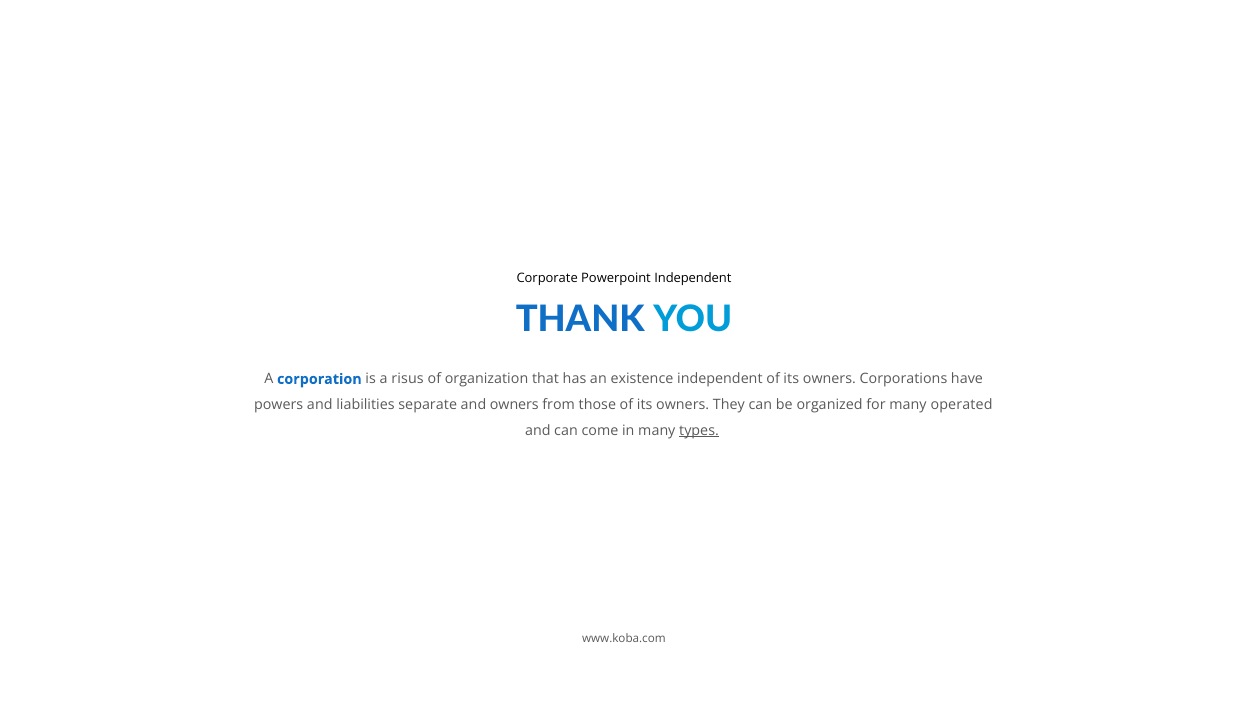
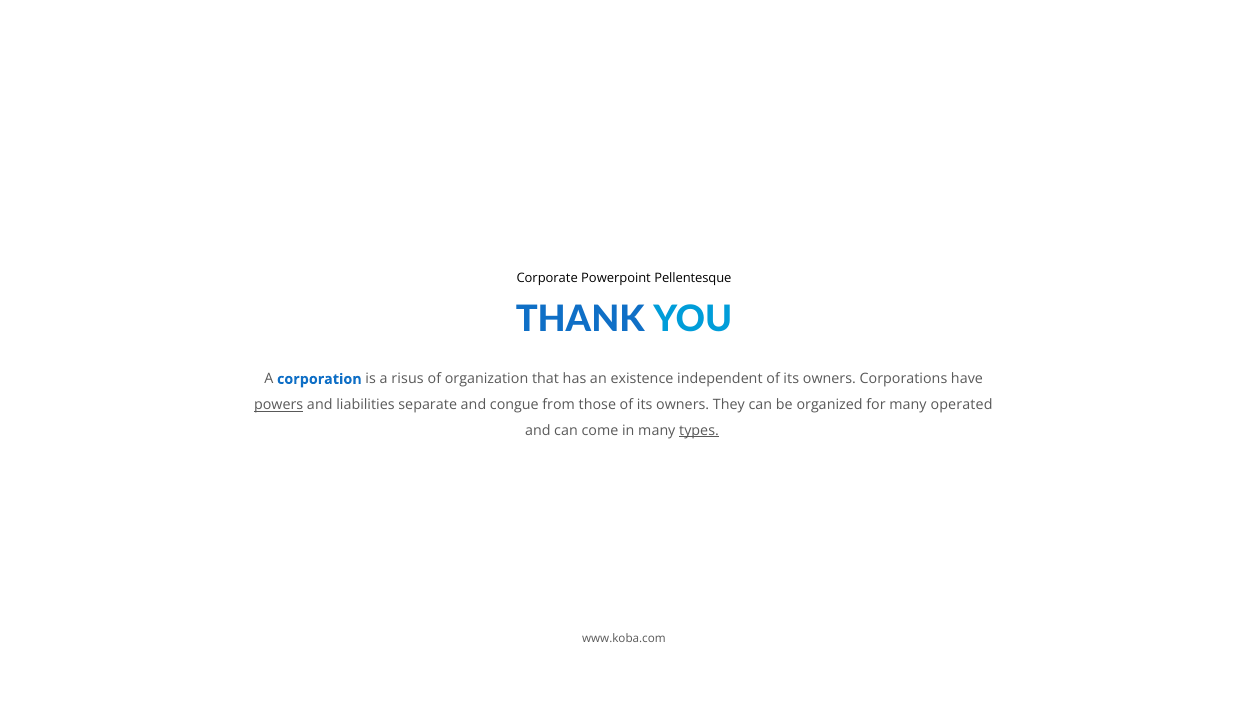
Powerpoint Independent: Independent -> Pellentesque
powers underline: none -> present
and owners: owners -> congue
